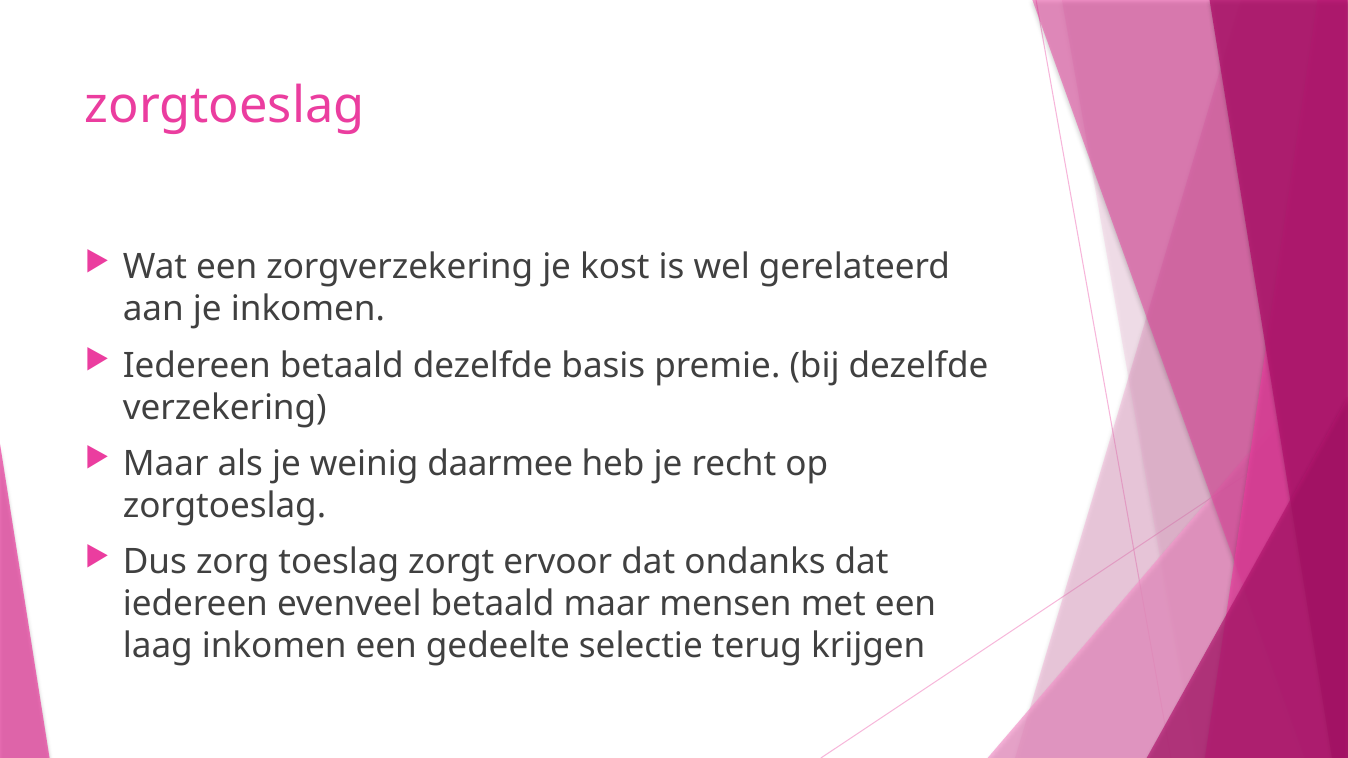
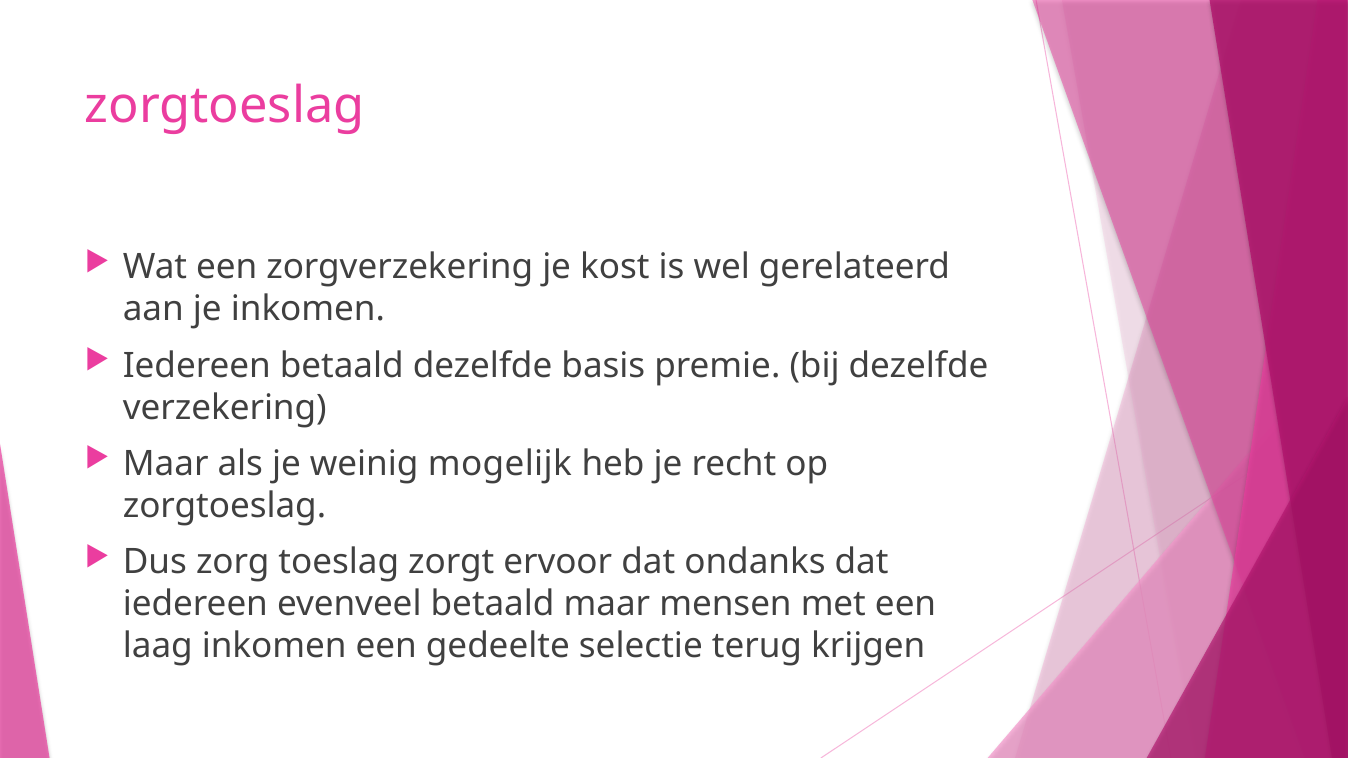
daarmee: daarmee -> mogelijk
